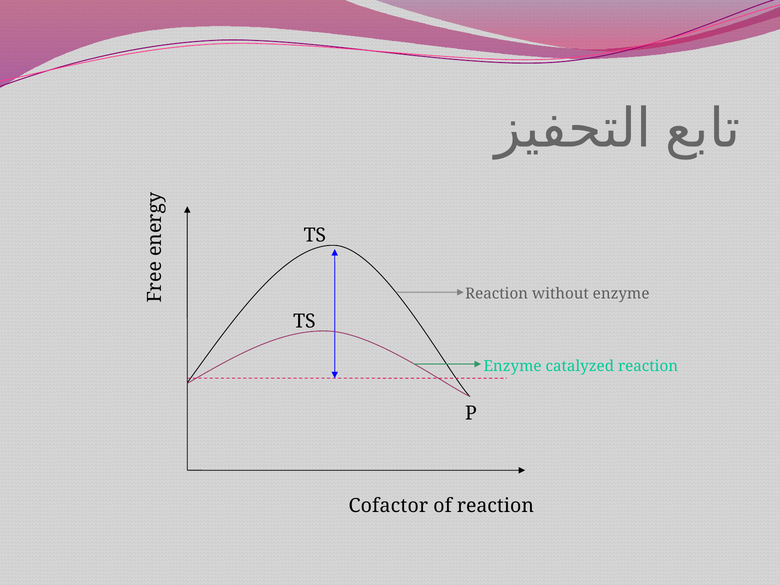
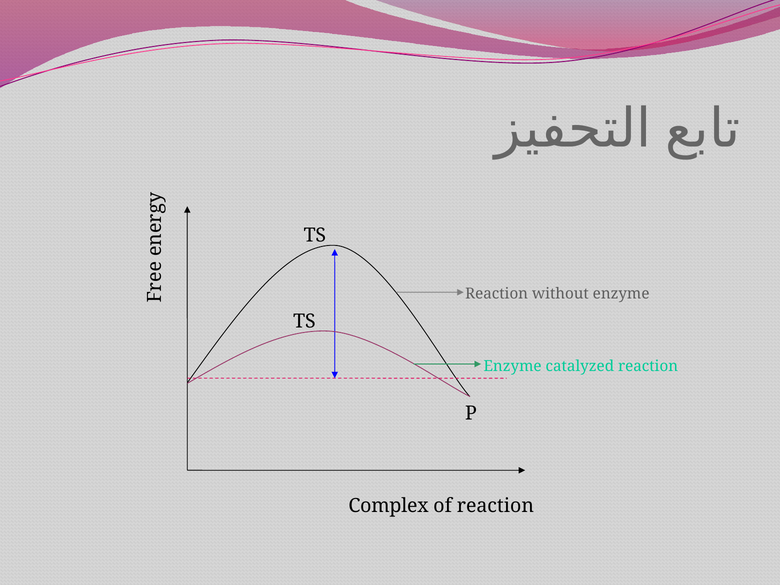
Cofactor: Cofactor -> Complex
